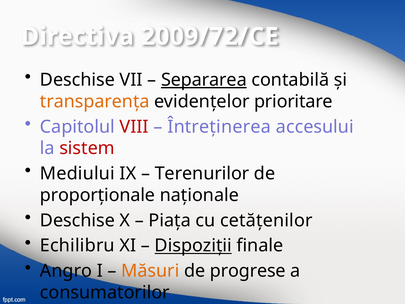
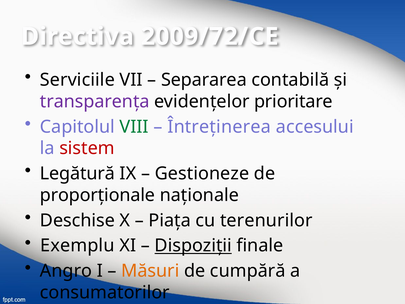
Deschise at (77, 80): Deschise -> Serviciile
Separarea underline: present -> none
transparenţa colour: orange -> purple
VIII colour: red -> green
Mediului: Mediului -> Legătură
Terenurilor: Terenurilor -> Gestioneze
cetăţenilor: cetăţenilor -> terenurilor
Echilibru: Echilibru -> Exemplu
progrese: progrese -> cumpără
